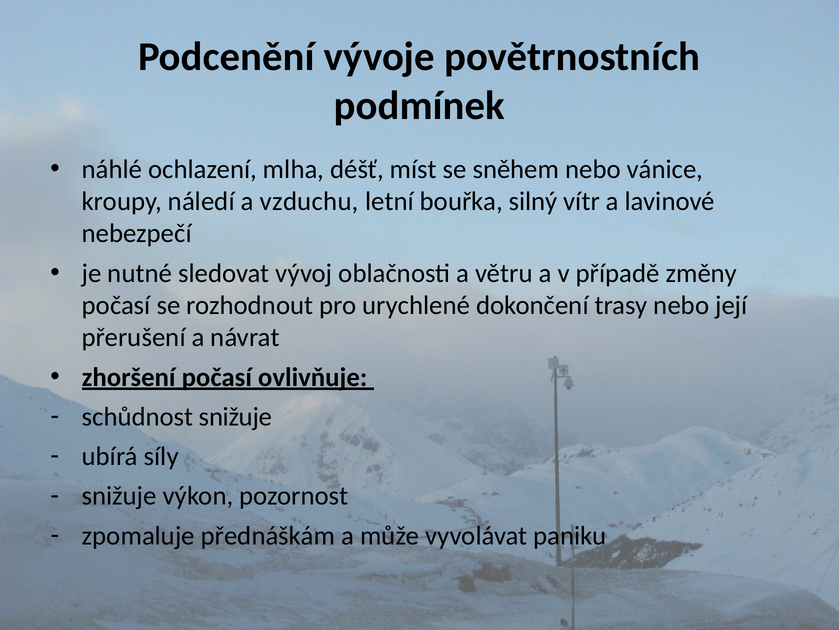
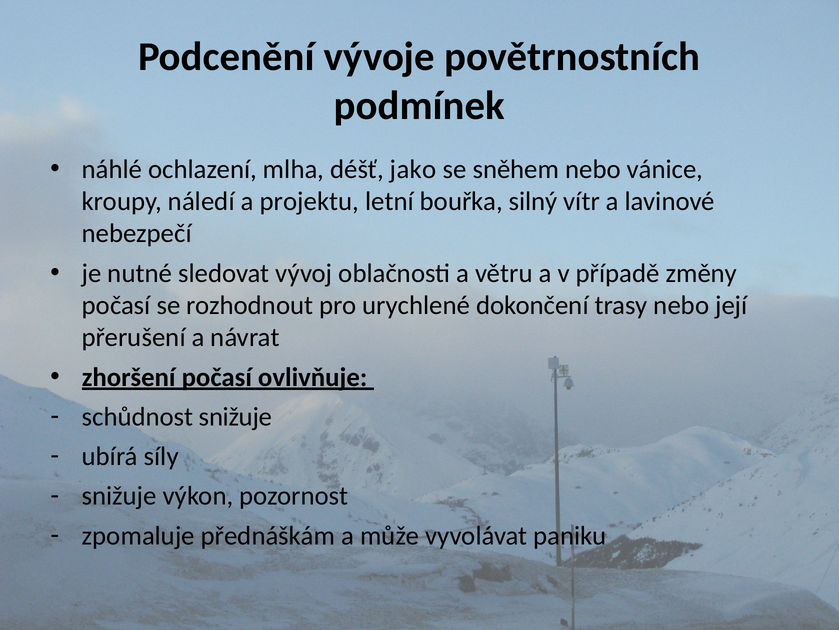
míst: míst -> jako
vzduchu: vzduchu -> projektu
